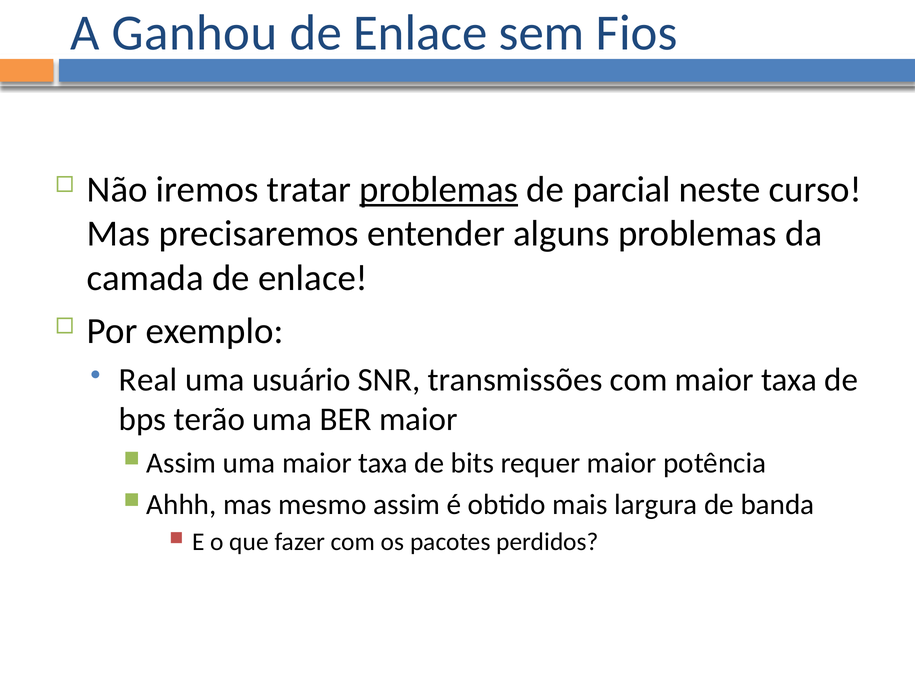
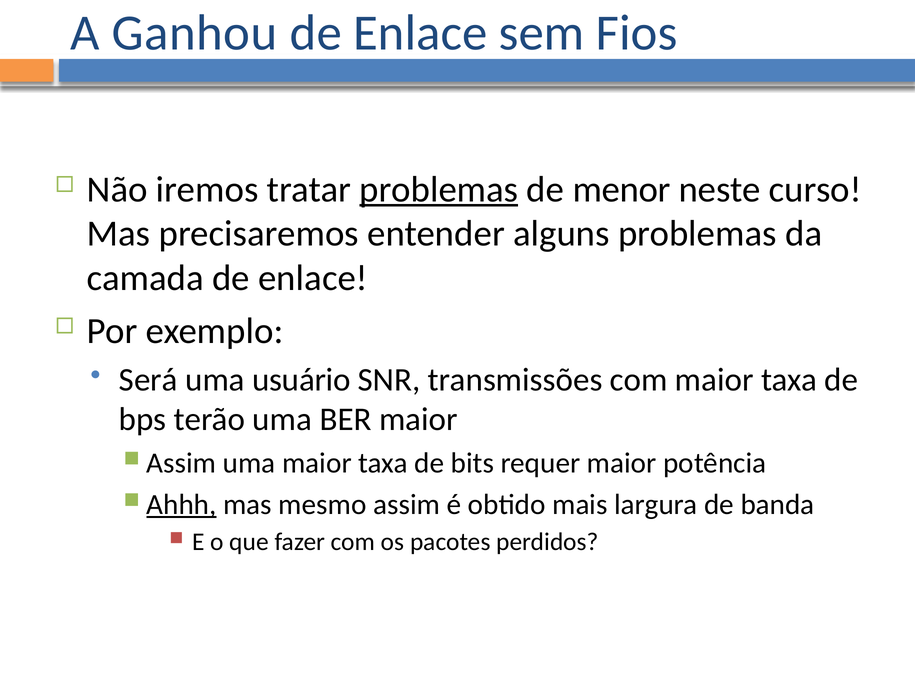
parcial: parcial -> menor
Real: Real -> Será
Ahhh underline: none -> present
